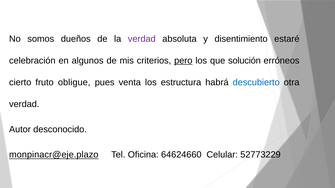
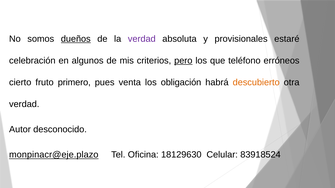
dueños underline: none -> present
disentimiento: disentimiento -> provisionales
solución: solución -> teléfono
obligue: obligue -> primero
estructura: estructura -> obligación
descubierto colour: blue -> orange
64624660: 64624660 -> 18129630
52773229: 52773229 -> 83918524
